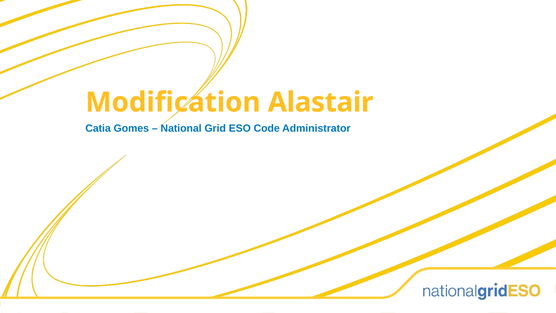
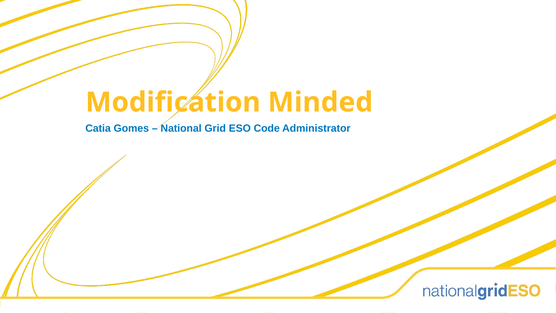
Alastair: Alastair -> Minded
